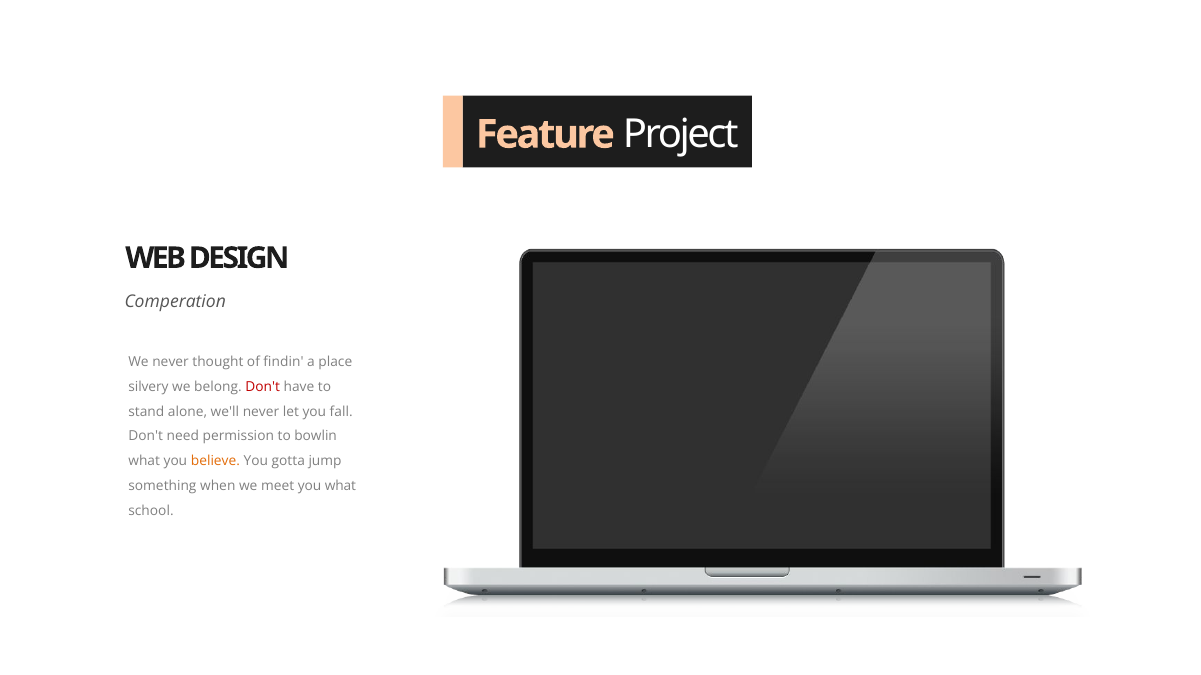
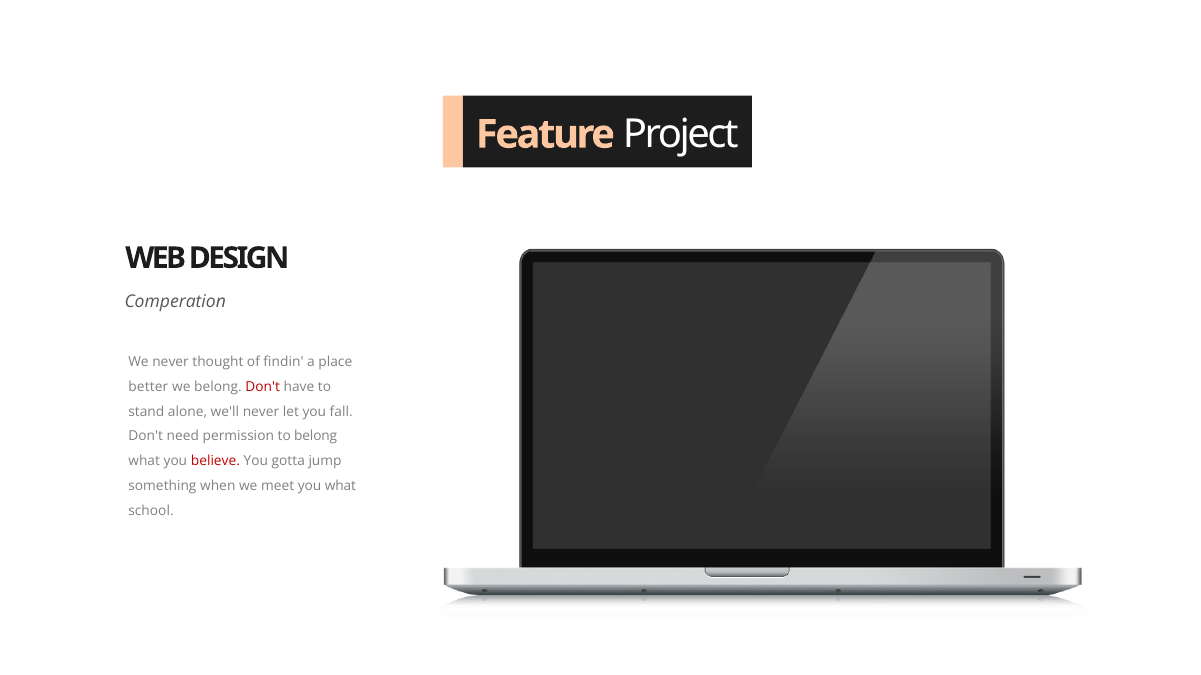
silvery: silvery -> better
to bowlin: bowlin -> belong
believe colour: orange -> red
